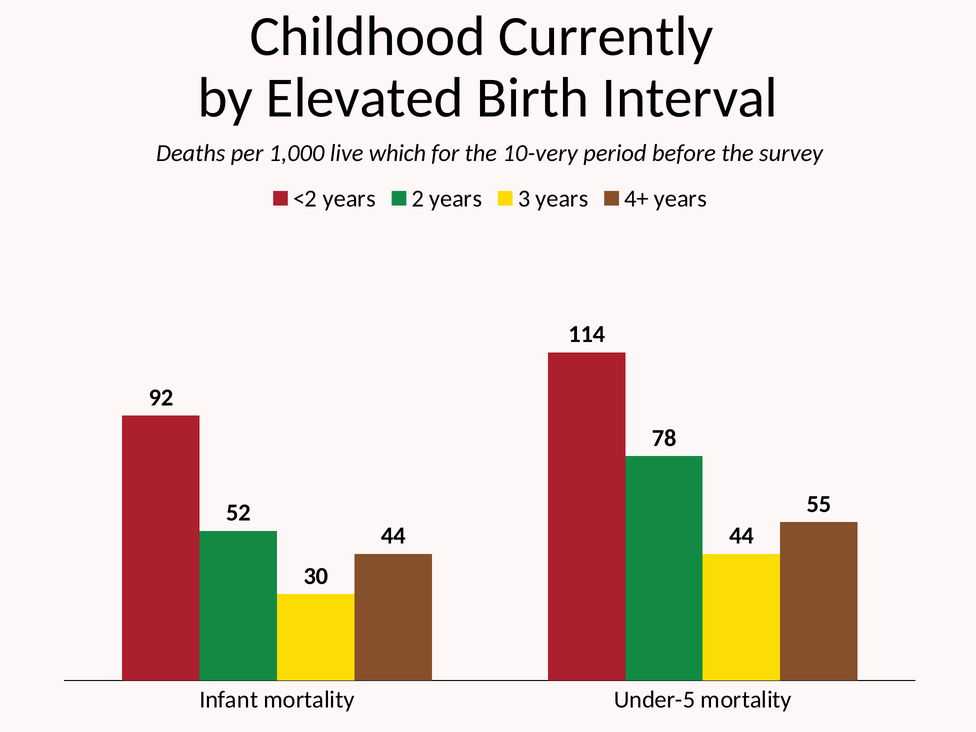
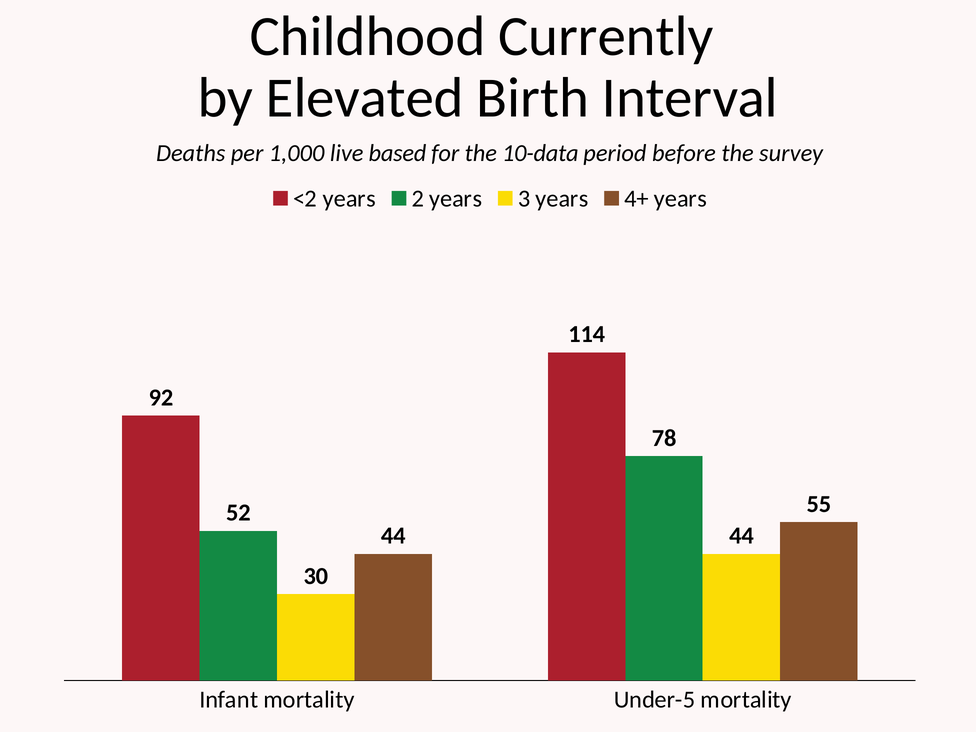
which: which -> based
10-very: 10-very -> 10-data
